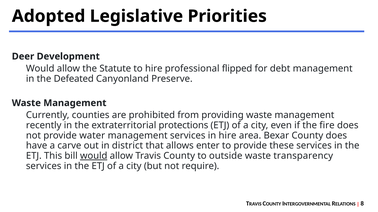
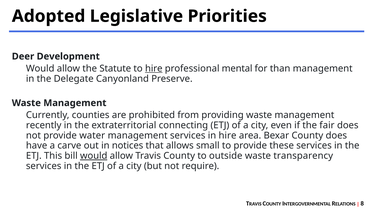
hire at (154, 69) underline: none -> present
flipped: flipped -> mental
debt: debt -> than
Defeated: Defeated -> Delegate
protections: protections -> connecting
fire: fire -> fair
district: district -> notices
enter: enter -> small
